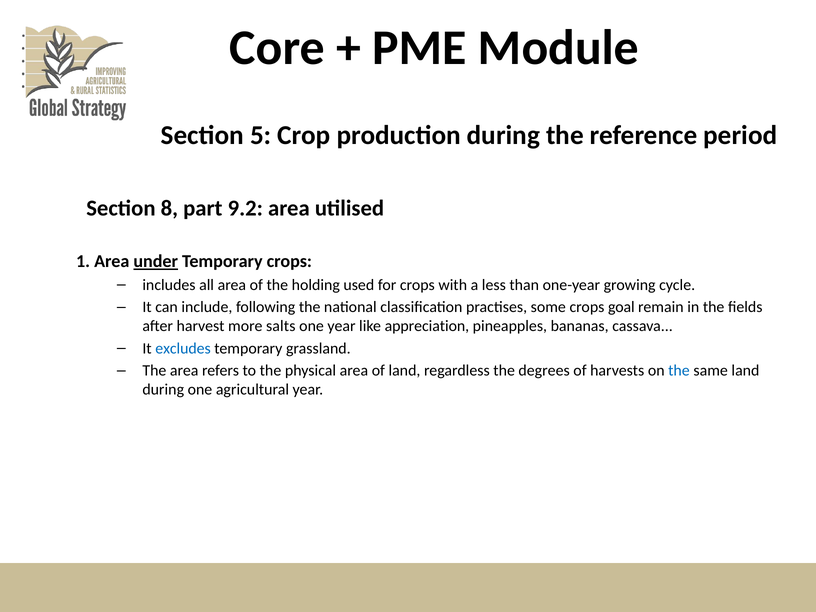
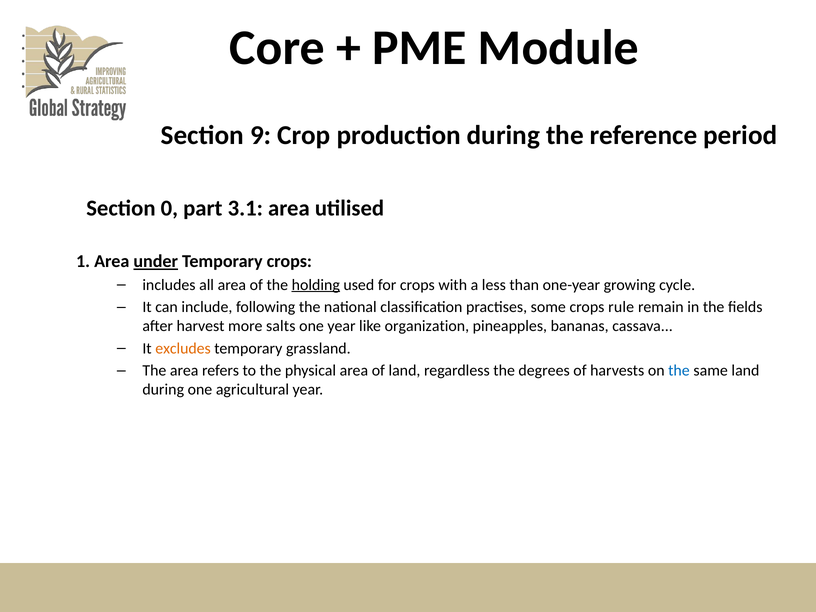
5: 5 -> 9
8: 8 -> 0
9.2: 9.2 -> 3.1
holding underline: none -> present
goal: goal -> rule
appreciation: appreciation -> organization
excludes colour: blue -> orange
